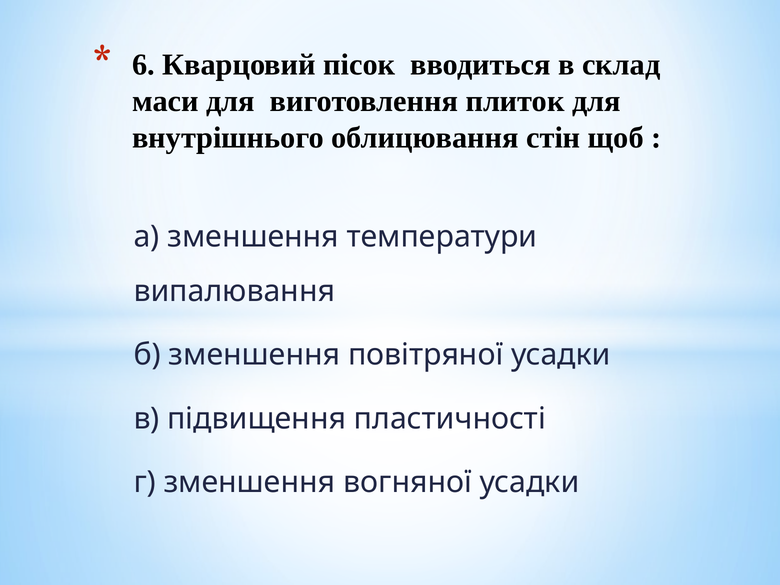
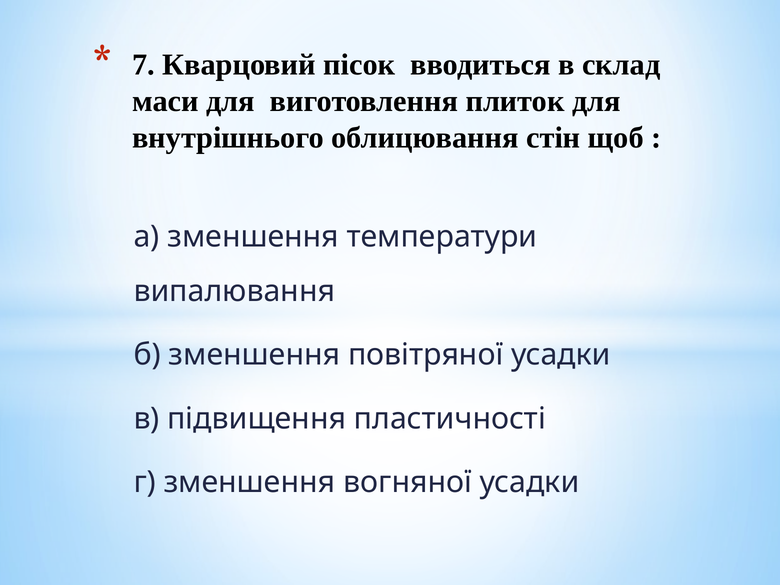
6: 6 -> 7
